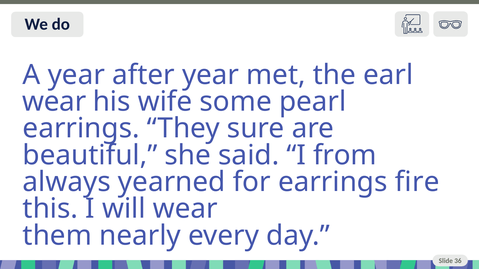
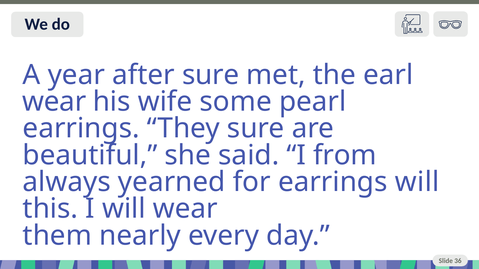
after year: year -> sure
earrings fire: fire -> will
